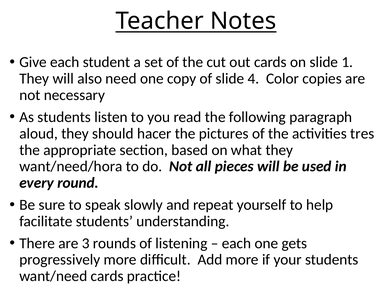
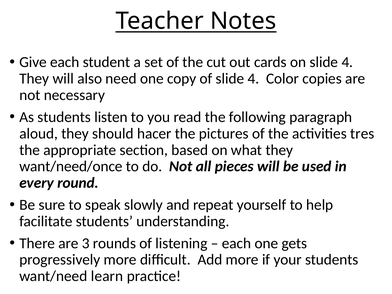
on slide 1: 1 -> 4
want/need/hora: want/need/hora -> want/need/once
want/need cards: cards -> learn
